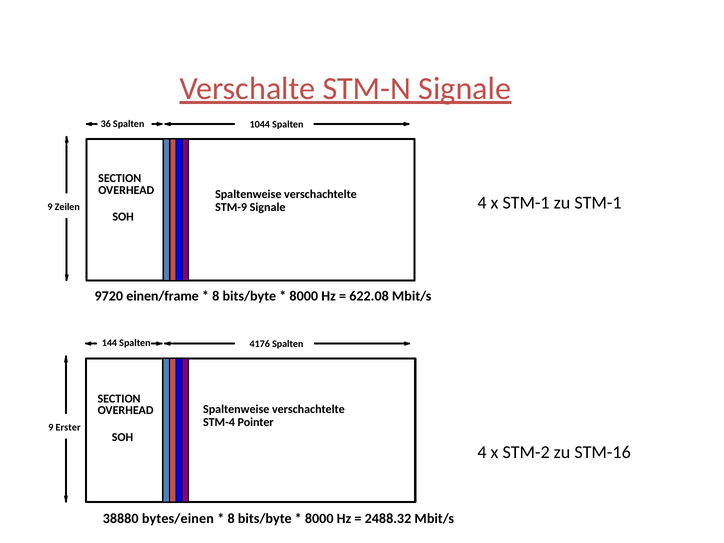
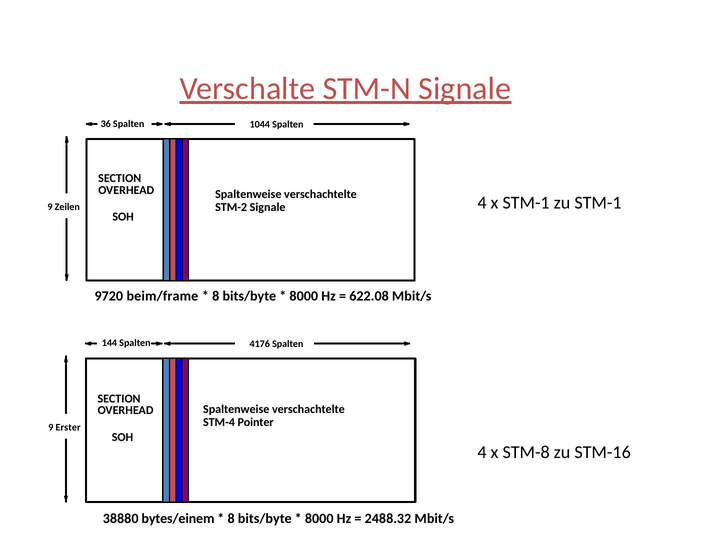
STM-9: STM-9 -> STM-2
einen/frame: einen/frame -> beim/frame
STM-2: STM-2 -> STM-8
bytes/einen: bytes/einen -> bytes/einem
